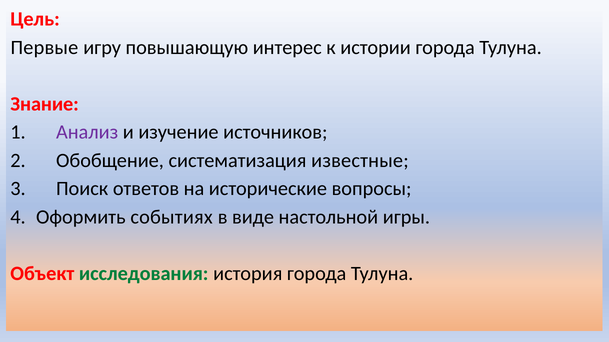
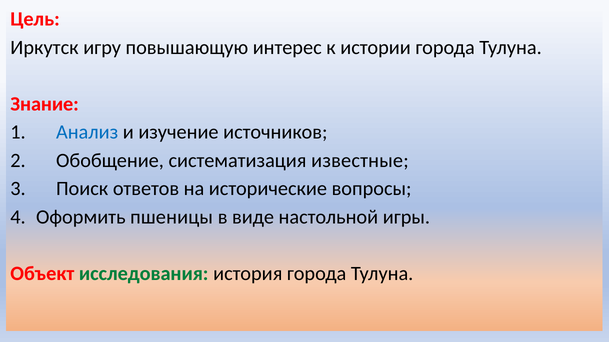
Первые: Первые -> Иркутск
Анализ colour: purple -> blue
событиях: событиях -> пшеницы
